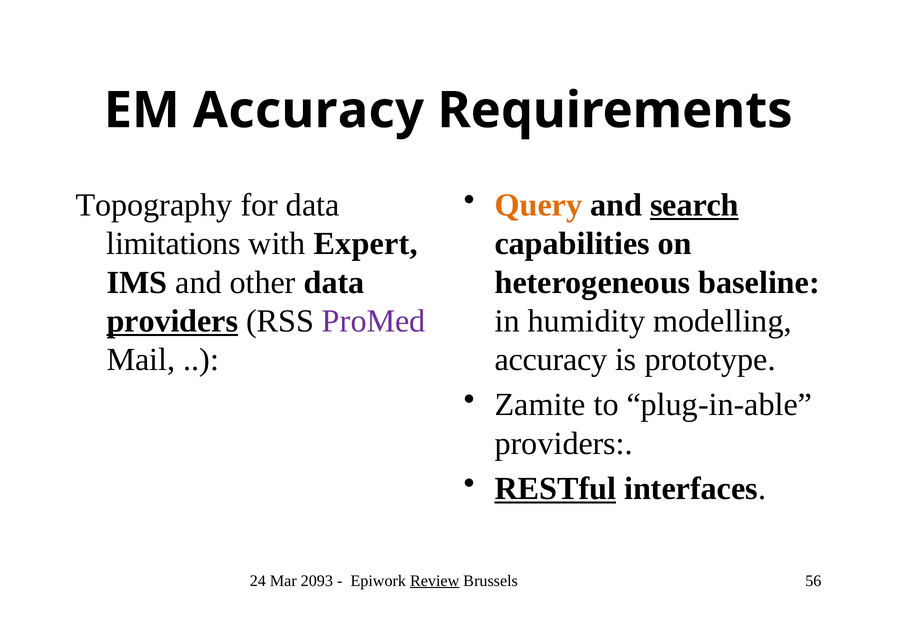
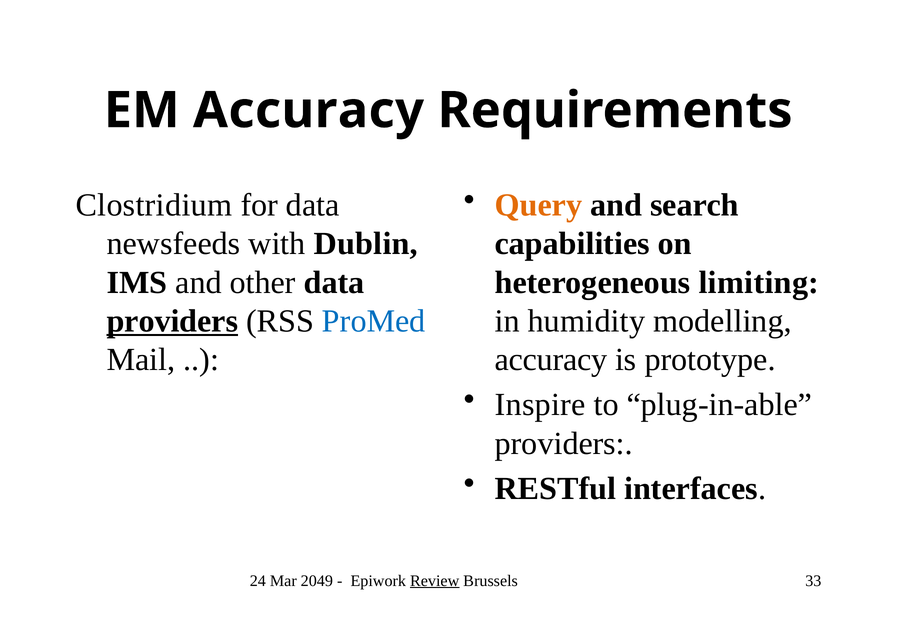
search underline: present -> none
Topography: Topography -> Clostridium
limitations: limitations -> newsfeeds
Expert: Expert -> Dublin
baseline: baseline -> limiting
ProMed colour: purple -> blue
Zamite: Zamite -> Inspire
RESTful underline: present -> none
2093: 2093 -> 2049
56: 56 -> 33
